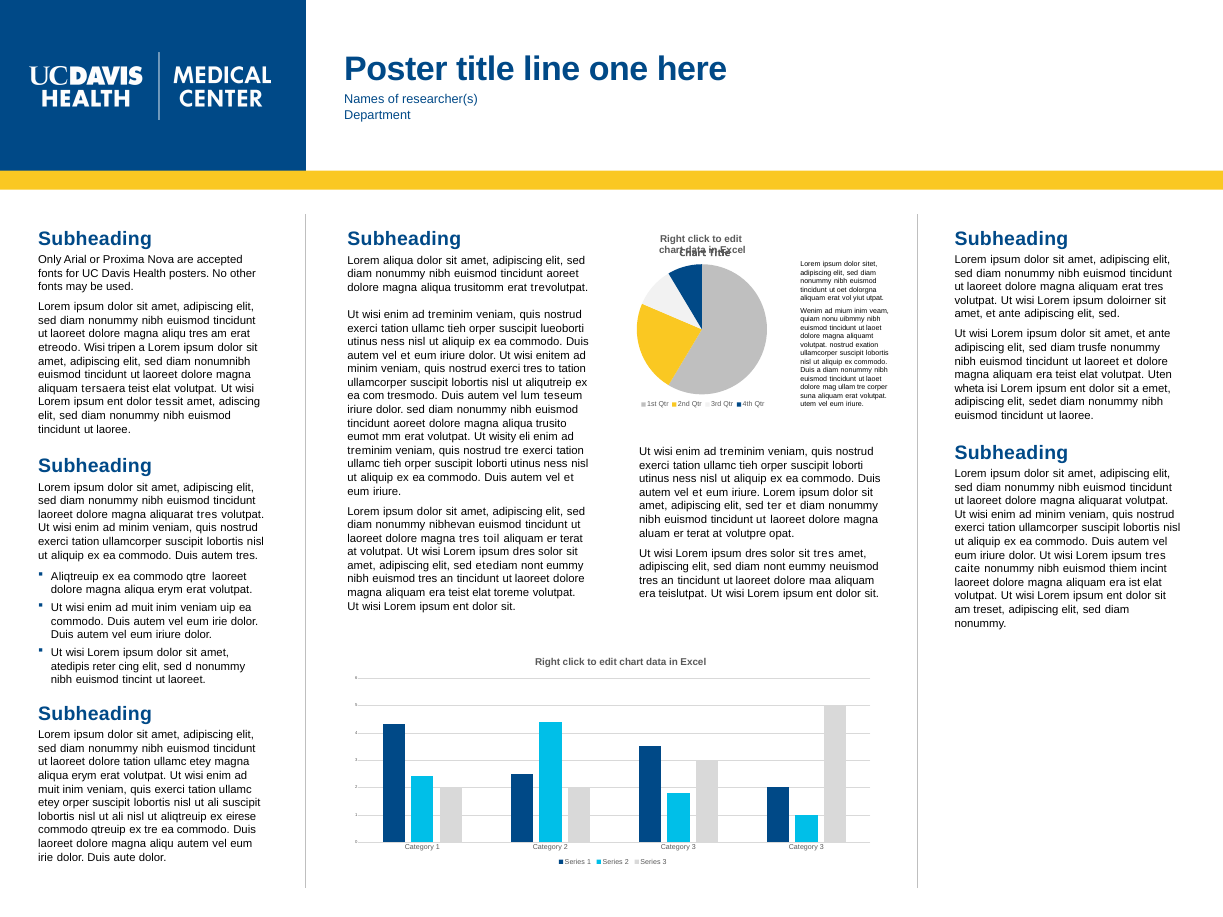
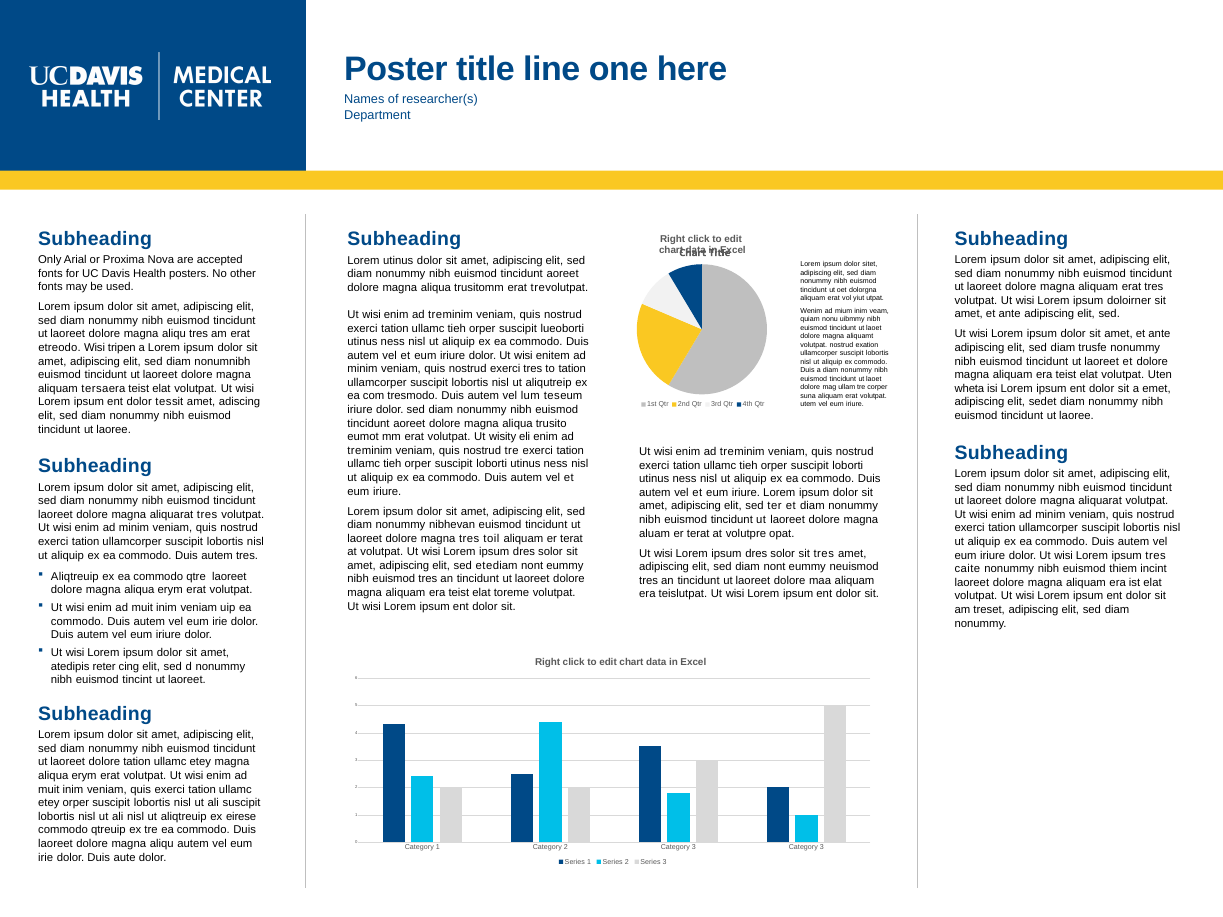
Lorem aliqua: aliqua -> utinus
